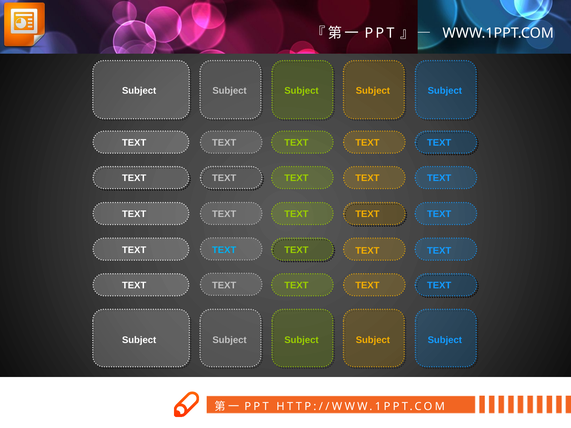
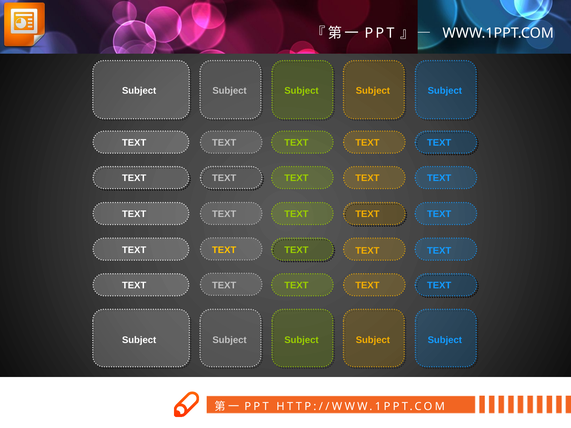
TEXT at (224, 250) colour: light blue -> yellow
